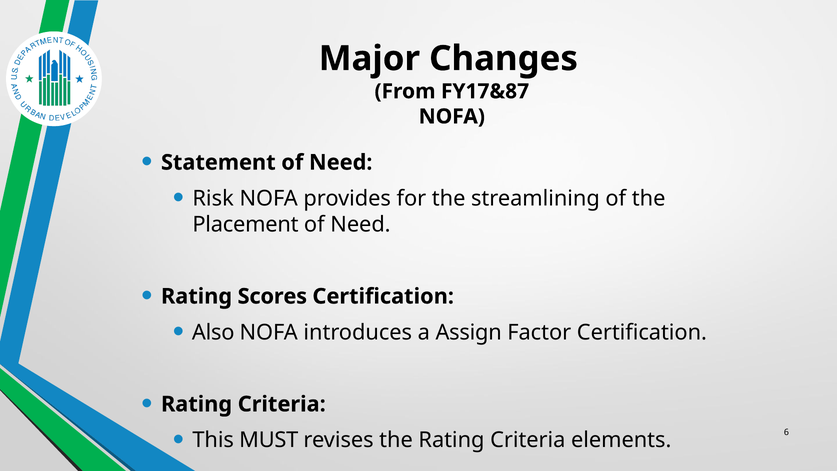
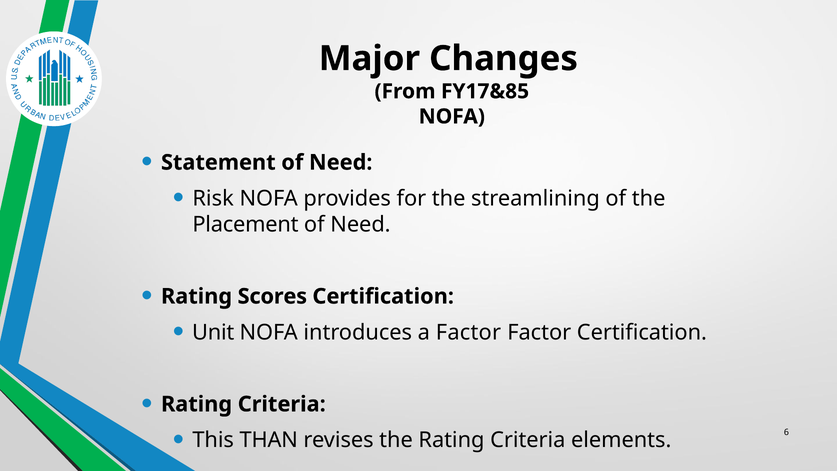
FY17&87: FY17&87 -> FY17&85
Also: Also -> Unit
a Assign: Assign -> Factor
MUST: MUST -> THAN
